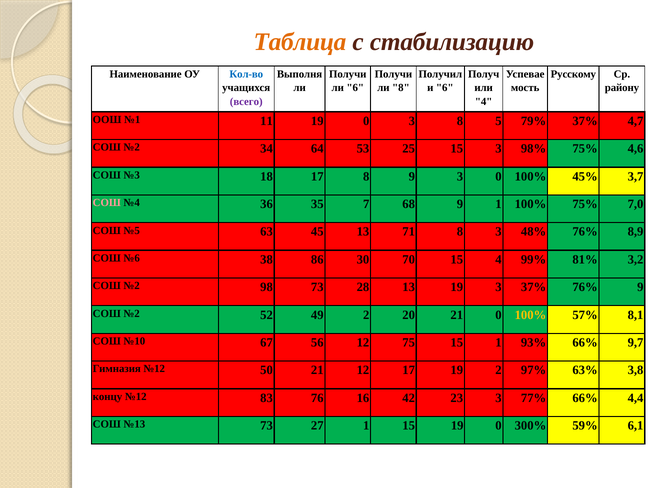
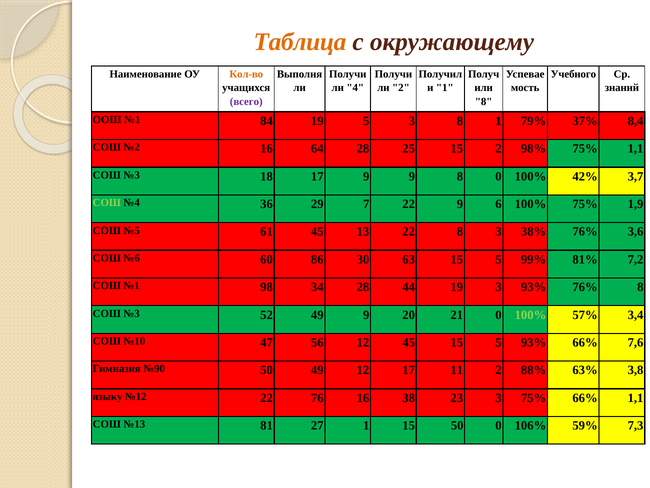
стабилизацию: стабилизацию -> окружающему
Кол-во colour: blue -> orange
Русскому: Русскому -> Учебного
6 at (355, 88): 6 -> 4
8 at (401, 88): 8 -> 2
6 at (445, 88): 6 -> 1
району: району -> знаний
4 at (484, 102): 4 -> 8
11: 11 -> 84
0 at (366, 121): 0 -> 5
8 5: 5 -> 1
4,7: 4,7 -> 8,4
№2 34: 34 -> 16
64 53: 53 -> 28
15 3: 3 -> 2
75% 4,6: 4,6 -> 1,1
17 8: 8 -> 9
9 3: 3 -> 8
45%: 45% -> 42%
СОШ at (107, 203) colour: pink -> light green
35: 35 -> 29
7 68: 68 -> 22
9 1: 1 -> 6
7,0: 7,0 -> 1,9
63: 63 -> 61
13 71: 71 -> 22
48%: 48% -> 38%
8,9: 8,9 -> 3,6
38: 38 -> 60
70: 70 -> 63
4 at (498, 259): 4 -> 5
3,2: 3,2 -> 7,2
№2 at (132, 286): №2 -> №1
98 73: 73 -> 34
28 13: 13 -> 44
3 37%: 37% -> 93%
76% 9: 9 -> 8
№2 at (132, 313): №2 -> №3
49 2: 2 -> 9
100% at (530, 315) colour: yellow -> light green
8,1: 8,1 -> 3,4
67: 67 -> 47
12 75: 75 -> 45
1 at (498, 342): 1 -> 5
9,7: 9,7 -> 7,6
Гимназия №12: №12 -> №90
50 21: 21 -> 49
17 19: 19 -> 11
97%: 97% -> 88%
концу: концу -> языку
№12 83: 83 -> 22
42: 42 -> 38
3 77%: 77% -> 75%
66% 4,4: 4,4 -> 1,1
№13 73: 73 -> 81
15 19: 19 -> 50
300%: 300% -> 106%
6,1: 6,1 -> 7,3
